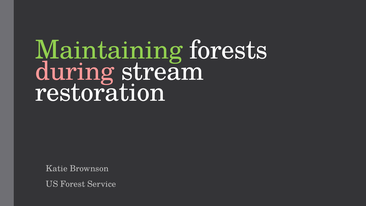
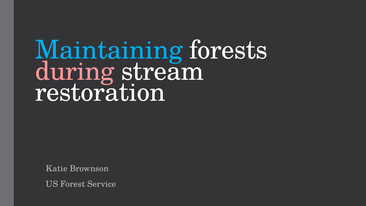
Maintaining colour: light green -> light blue
